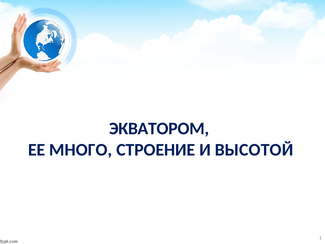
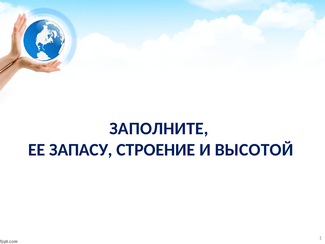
ЭКВАТОРОМ: ЭКВАТОРОМ -> ЗАПОЛНИТЕ
МНОГО: МНОГО -> ЗАПАСУ
